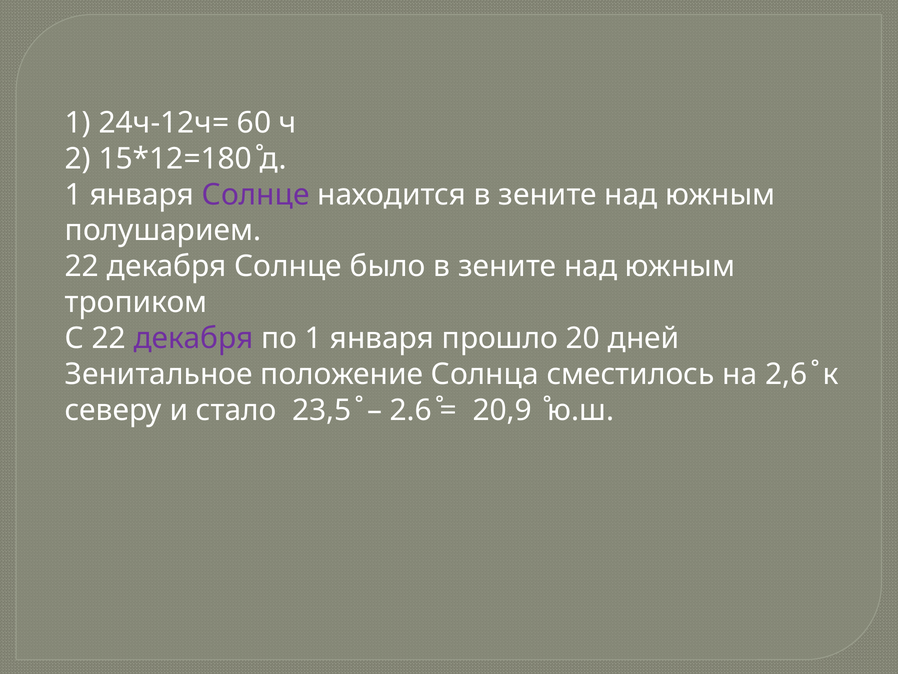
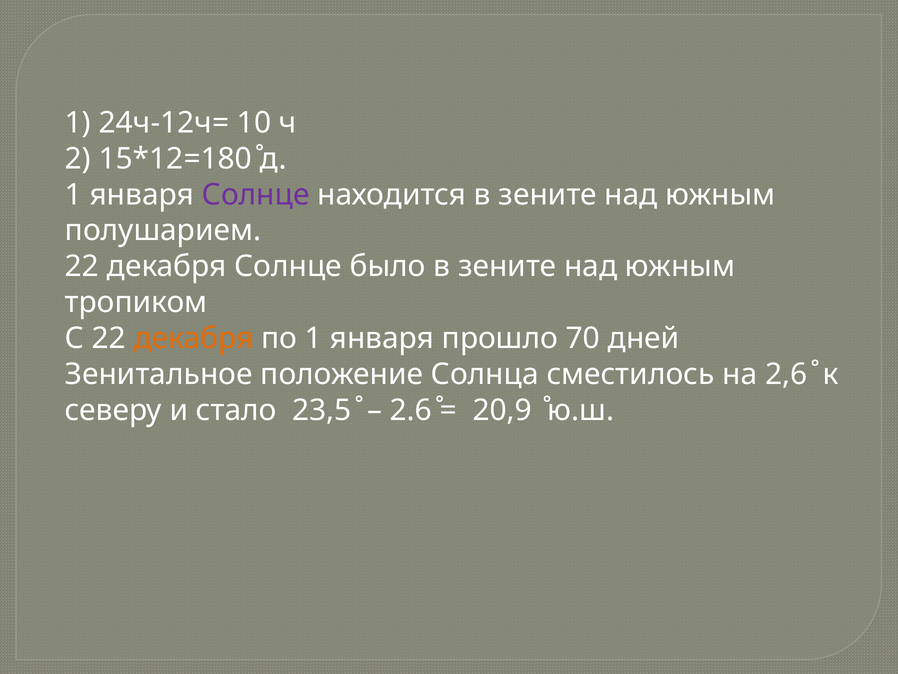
60: 60 -> 10
декабря at (194, 338) colour: purple -> orange
20: 20 -> 70
